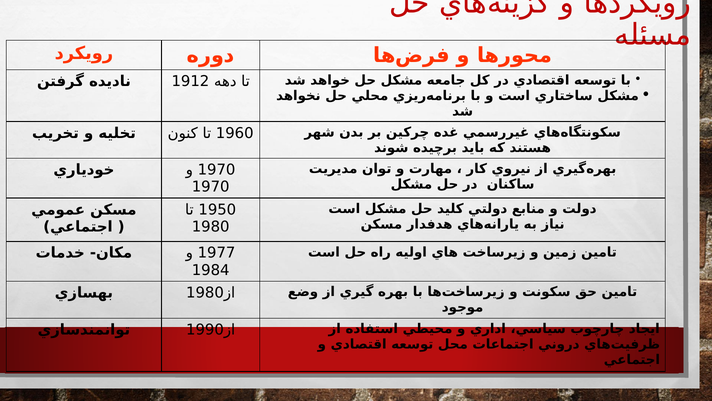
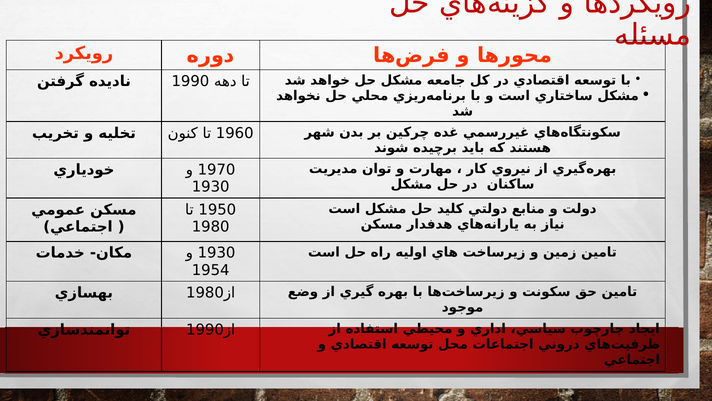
1912 at (190, 81): 1912 -> 1990
1970 at (211, 187): 1970 -> 1930
1977 at (217, 253): 1977 -> 1930
1984: 1984 -> 1954
